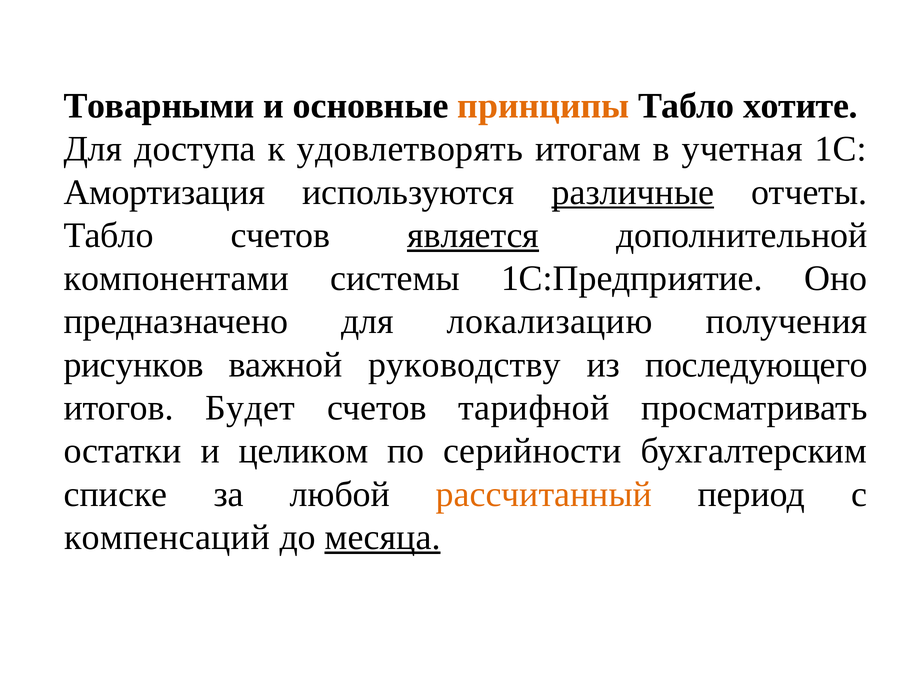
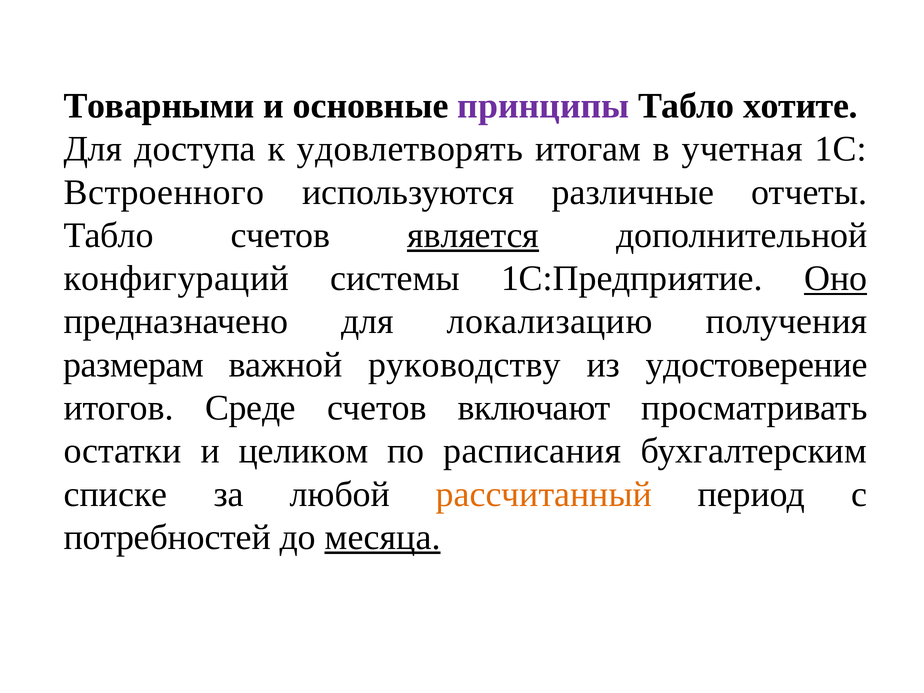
принципы colour: orange -> purple
Амортизация: Амортизация -> Встроенного
различные underline: present -> none
компонентами: компонентами -> конфигураций
Оно underline: none -> present
рисунков: рисунков -> размерам
последующего: последующего -> удостоверение
Будет: Будет -> Среде
тарифной: тарифной -> включают
серийности: серийности -> расписания
компенсаций: компенсаций -> потребностей
